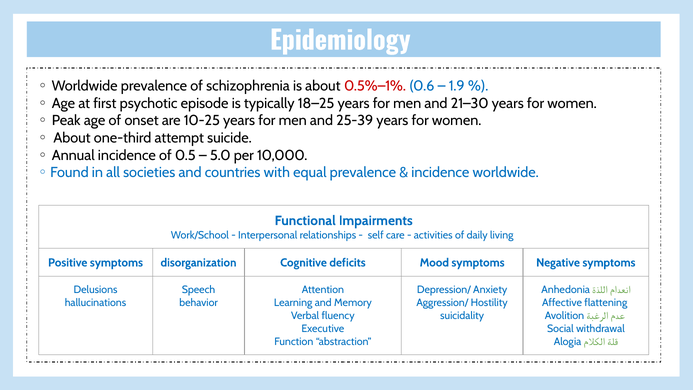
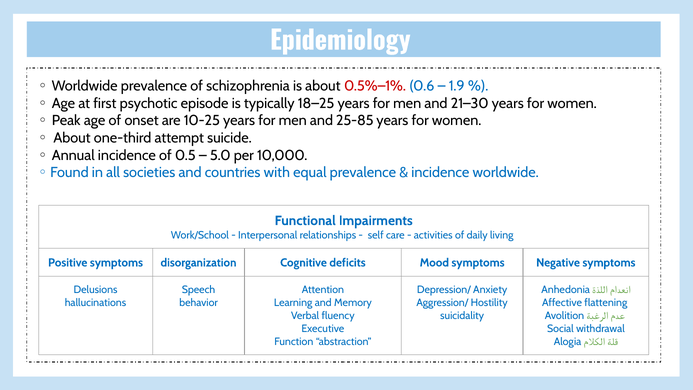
25-39: 25-39 -> 25-85
